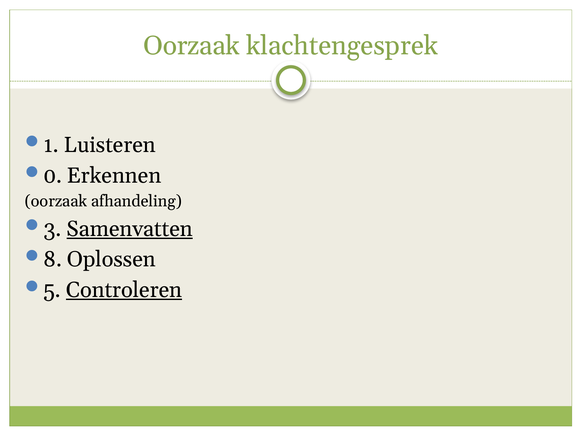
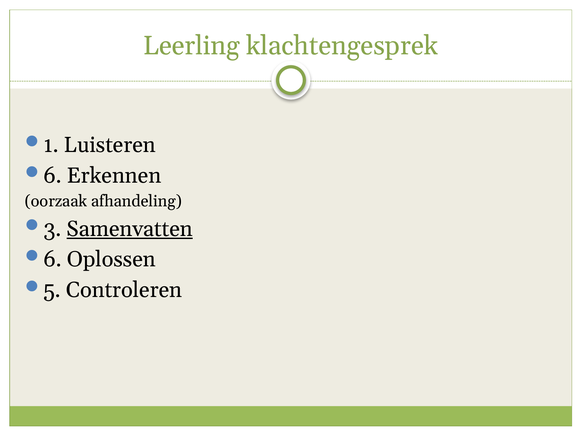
Oorzaak at (192, 46): Oorzaak -> Leerling
0 at (53, 176): 0 -> 6
8 at (53, 260): 8 -> 6
Controleren underline: present -> none
